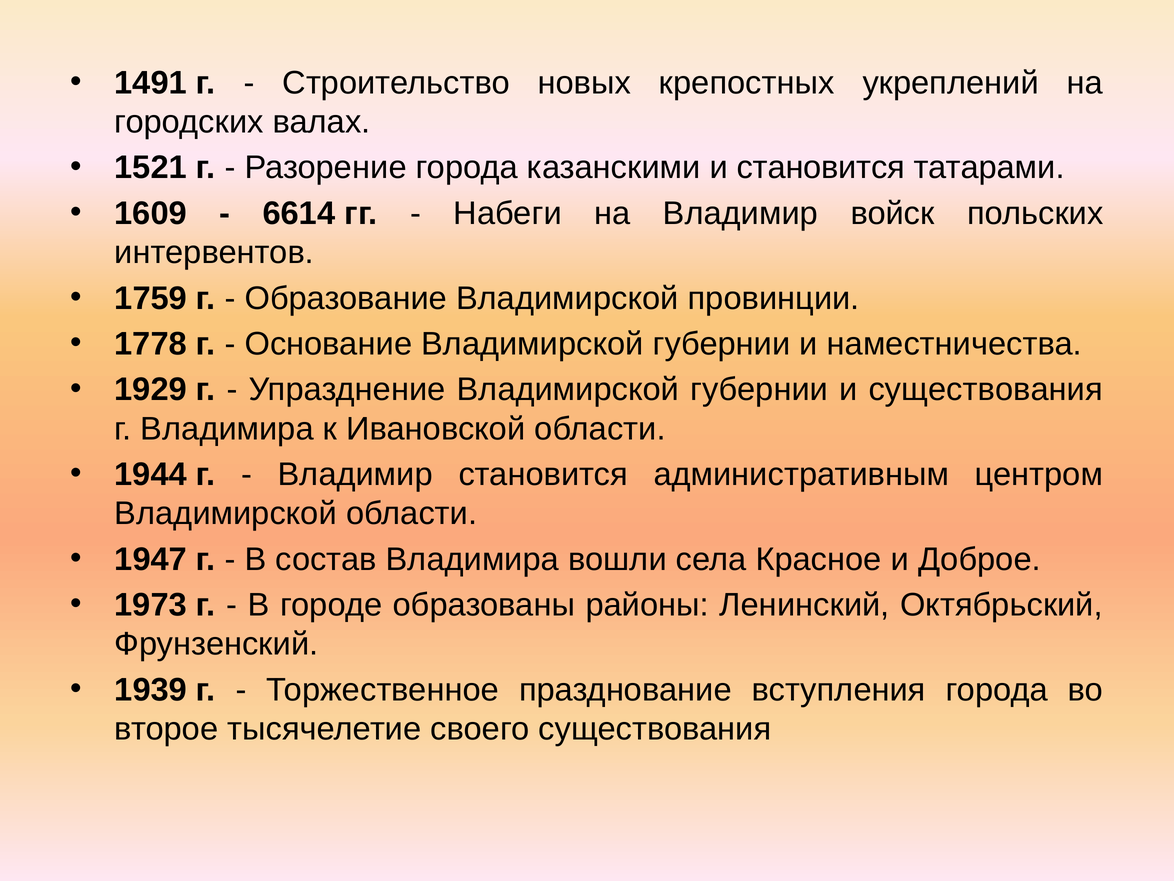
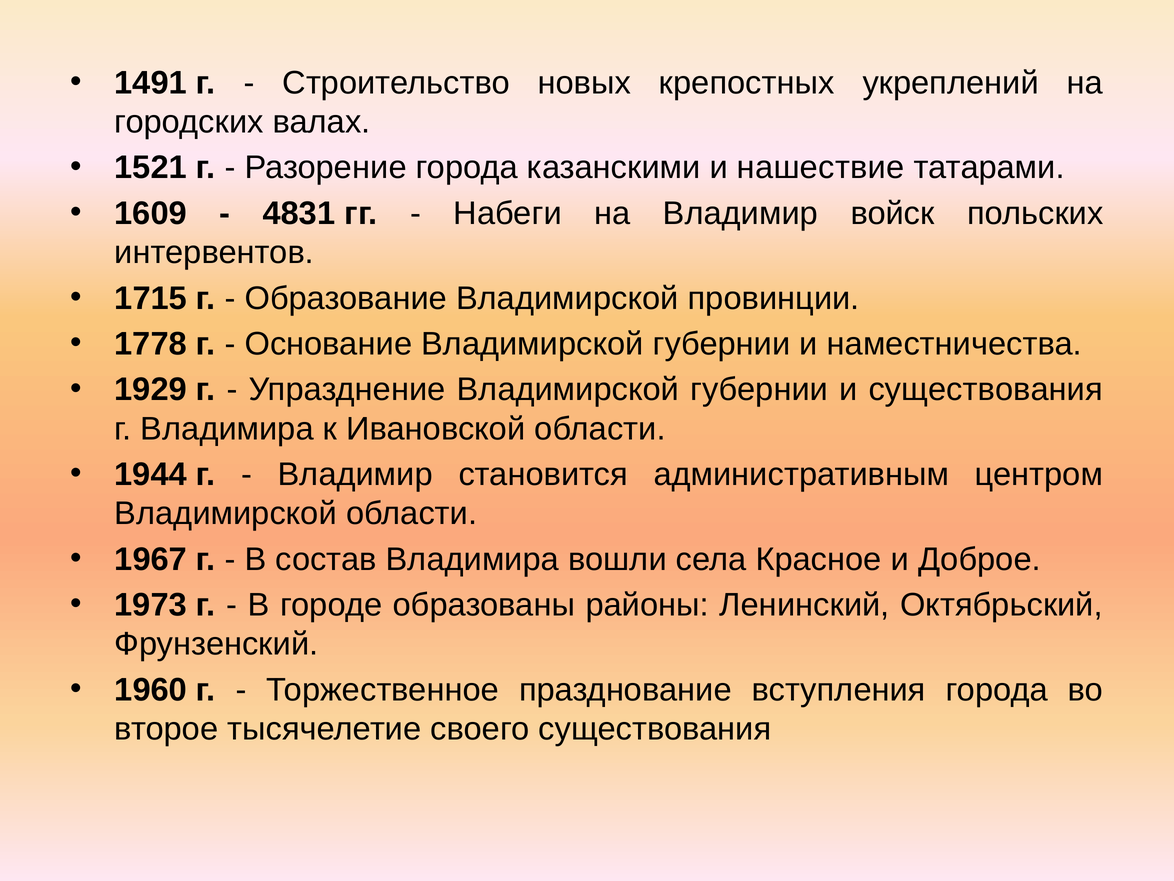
и становится: становится -> нашествие
6614: 6614 -> 4831
1759: 1759 -> 1715
1947: 1947 -> 1967
1939: 1939 -> 1960
